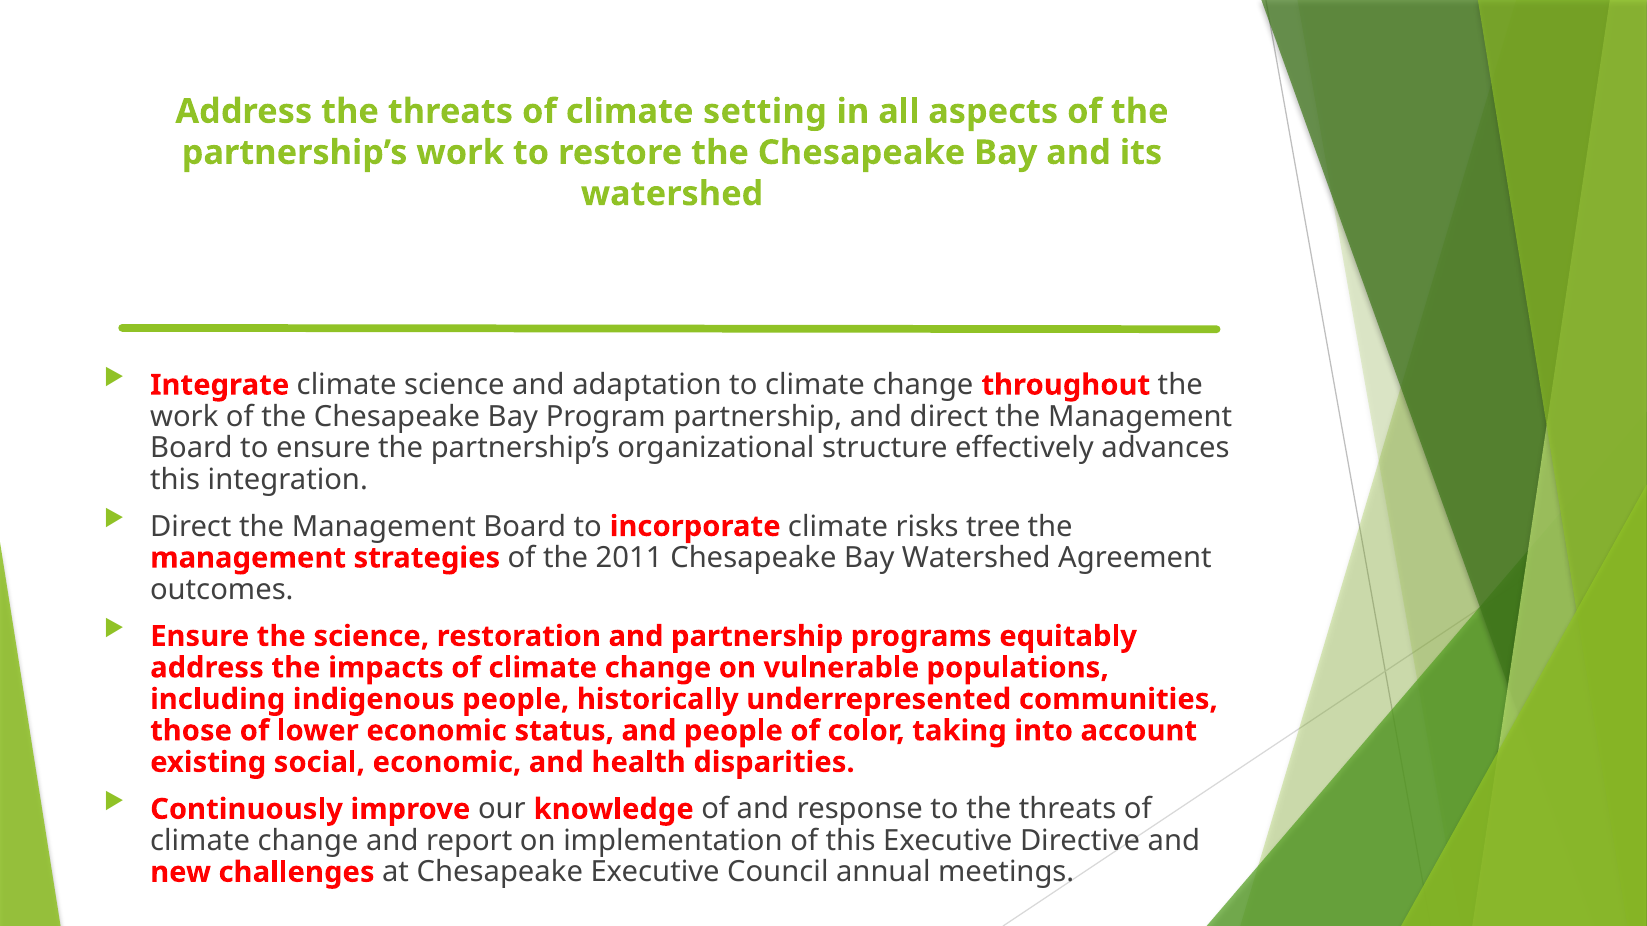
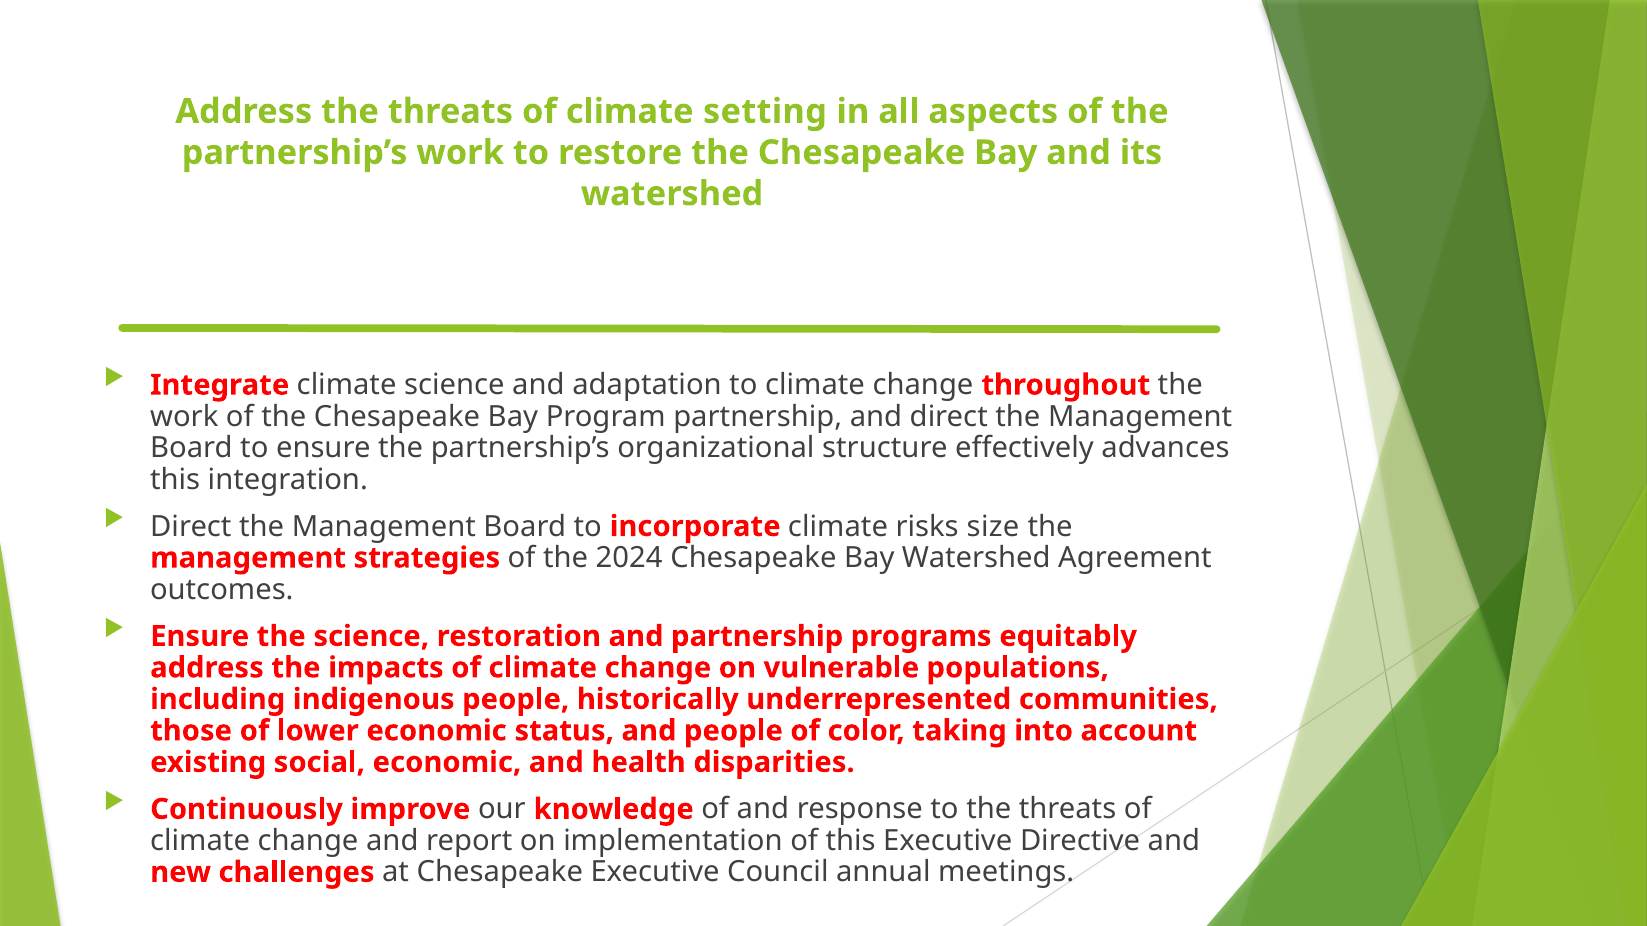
tree: tree -> size
2011: 2011 -> 2024
